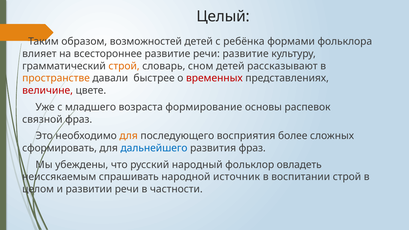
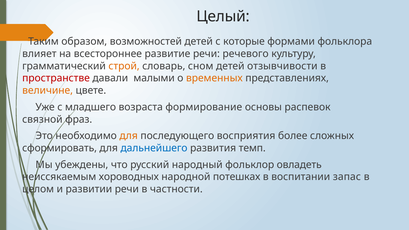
ребёнка: ребёнка -> которые
речи развитие: развитие -> речевого
рассказывают: рассказывают -> отзывчивости
пространстве colour: orange -> red
быстрее: быстрее -> малыми
временных colour: red -> orange
величине colour: red -> orange
развития фраз: фраз -> темп
спрашивать: спрашивать -> хороводных
источник: источник -> потешках
воспитании строй: строй -> запас
